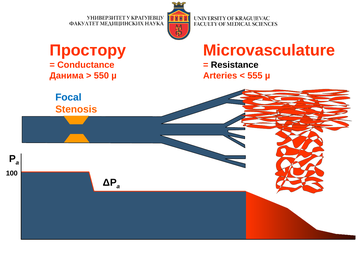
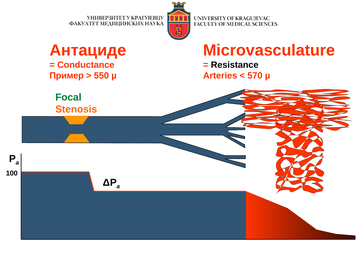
Простору: Простору -> Антациде
Данима: Данима -> Пример
555: 555 -> 570
Focal colour: blue -> green
